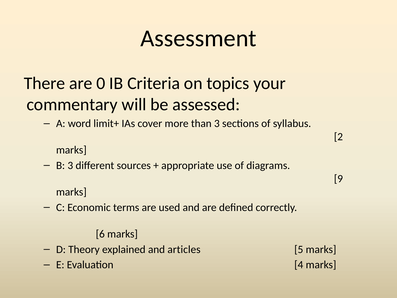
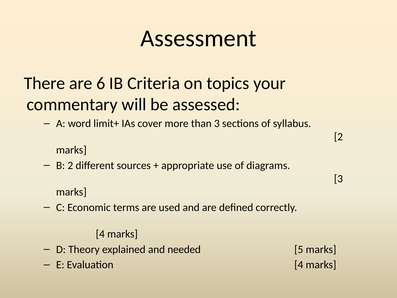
0: 0 -> 6
B 3: 3 -> 2
9 at (338, 179): 9 -> 3
6 at (100, 234): 6 -> 4
articles: articles -> needed
